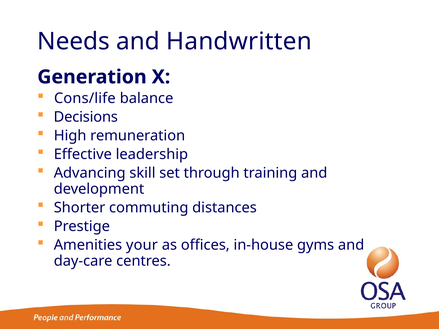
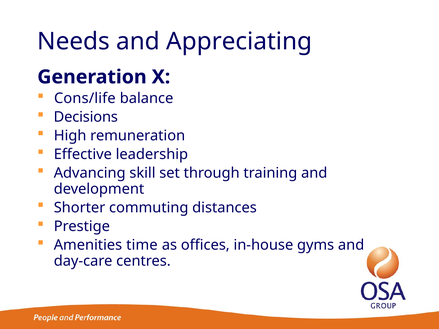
Handwritten: Handwritten -> Appreciating
your: your -> time
